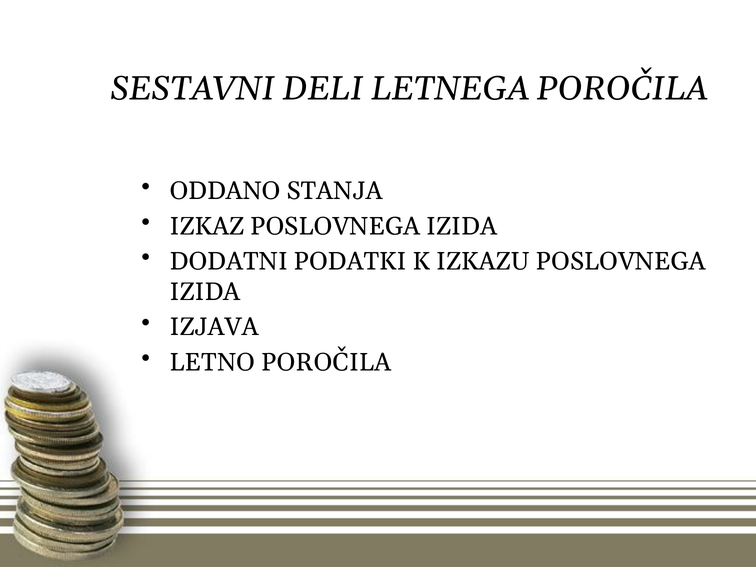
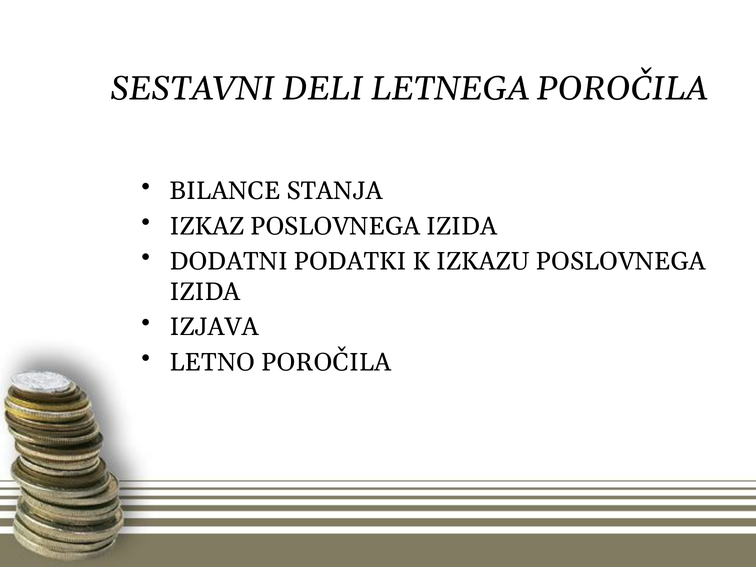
ODDANO: ODDANO -> BILANCE
